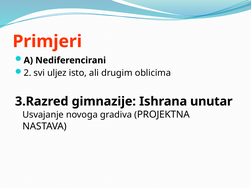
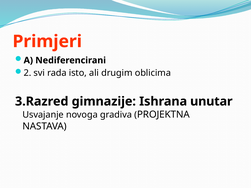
uljez: uljez -> rada
